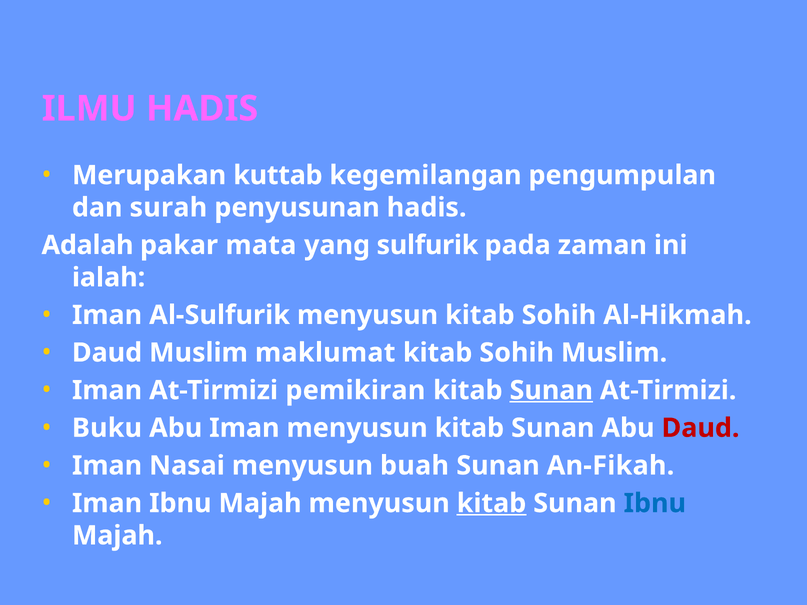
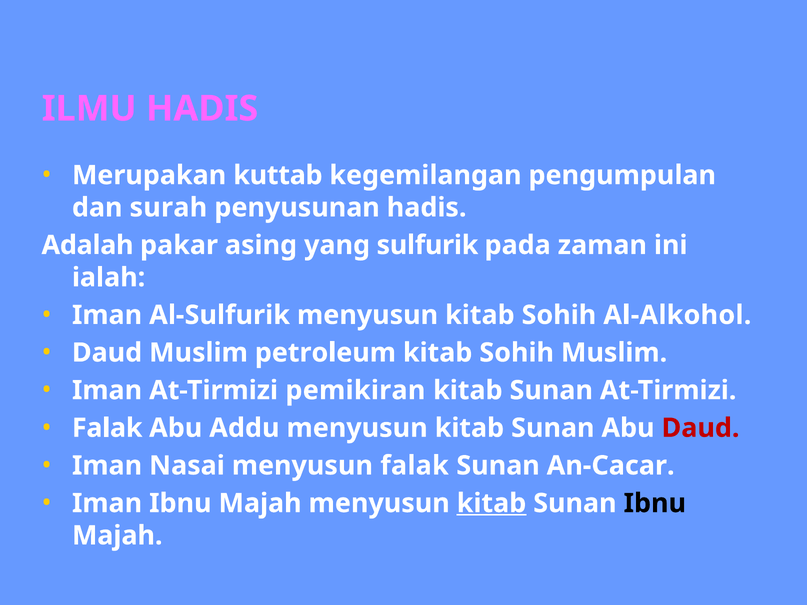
mata: mata -> asing
Al-Hikmah: Al-Hikmah -> Al-Alkohol
maklumat: maklumat -> petroleum
Sunan at (551, 391) underline: present -> none
Buku at (107, 428): Buku -> Falak
Abu Iman: Iman -> Addu
menyusun buah: buah -> falak
An-Fikah: An-Fikah -> An-Cacar
Ibnu at (655, 503) colour: blue -> black
